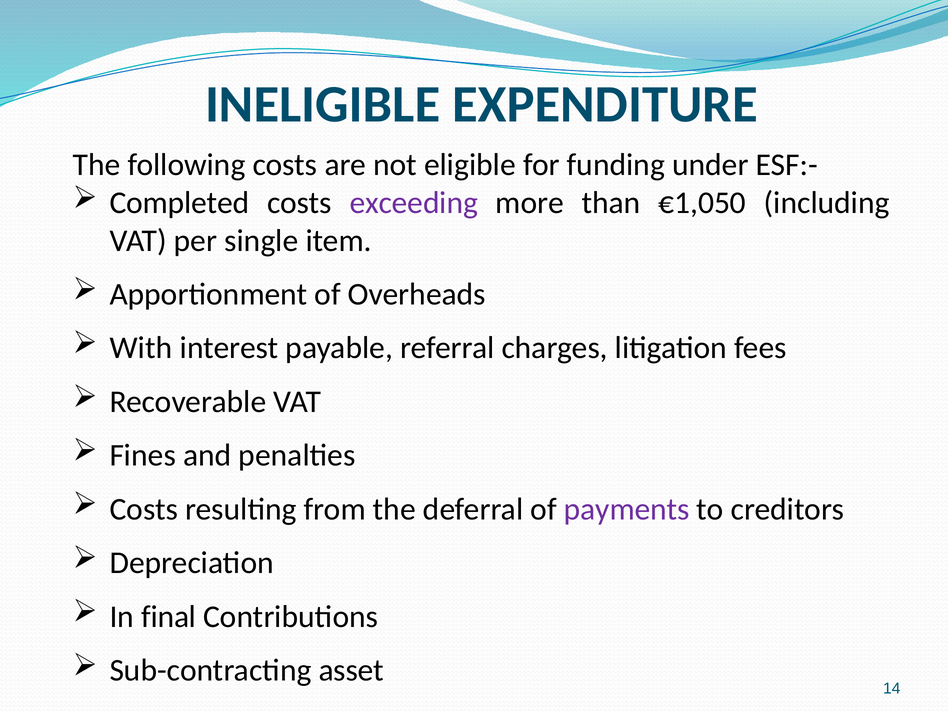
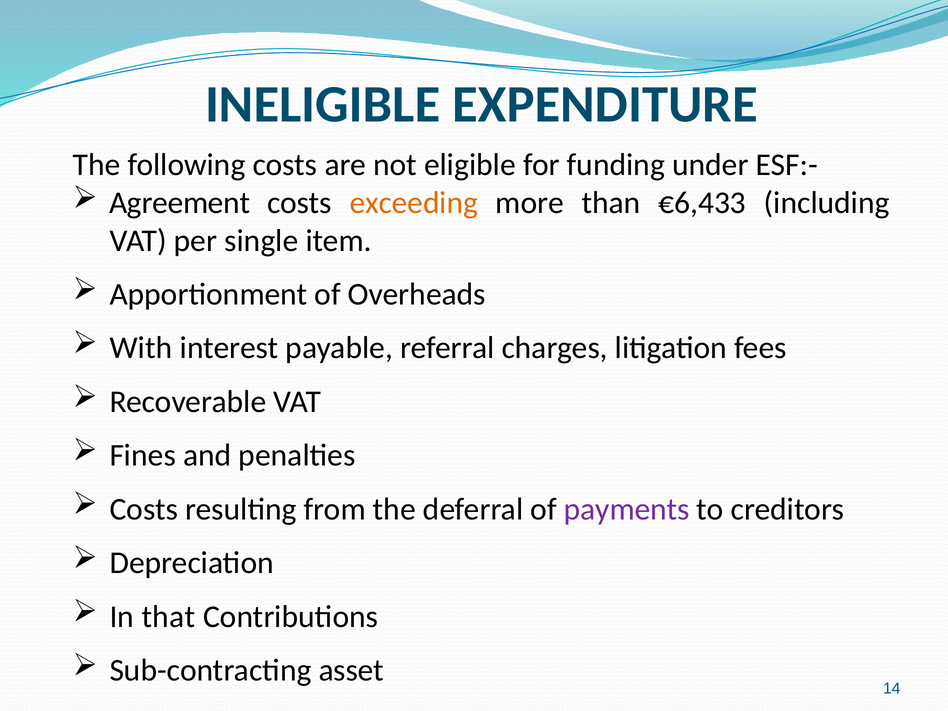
Completed: Completed -> Agreement
exceeding colour: purple -> orange
€1,050: €1,050 -> €6,433
final: final -> that
